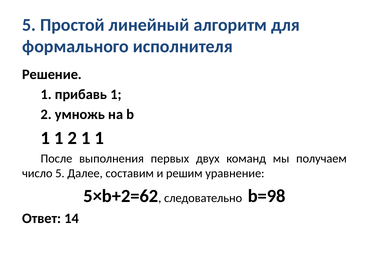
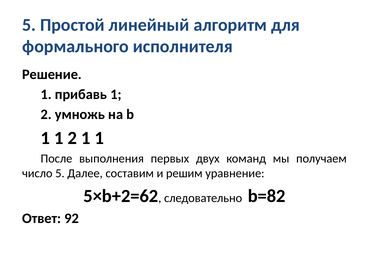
b=98: b=98 -> b=82
14: 14 -> 92
